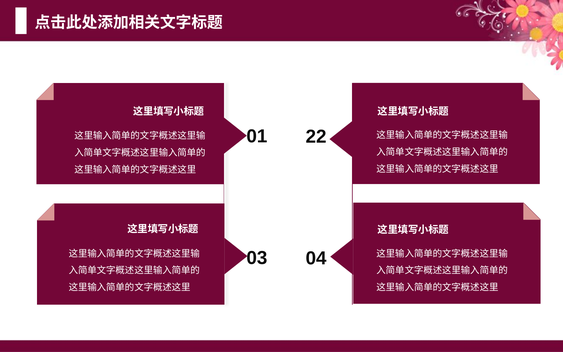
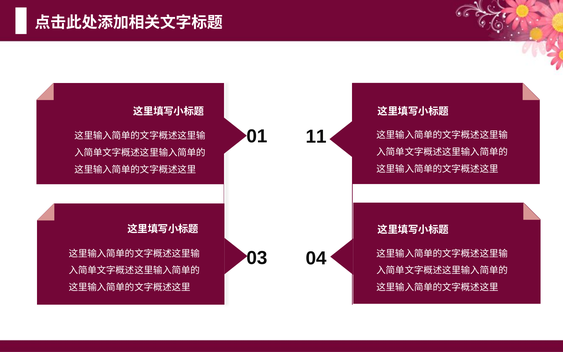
22: 22 -> 11
